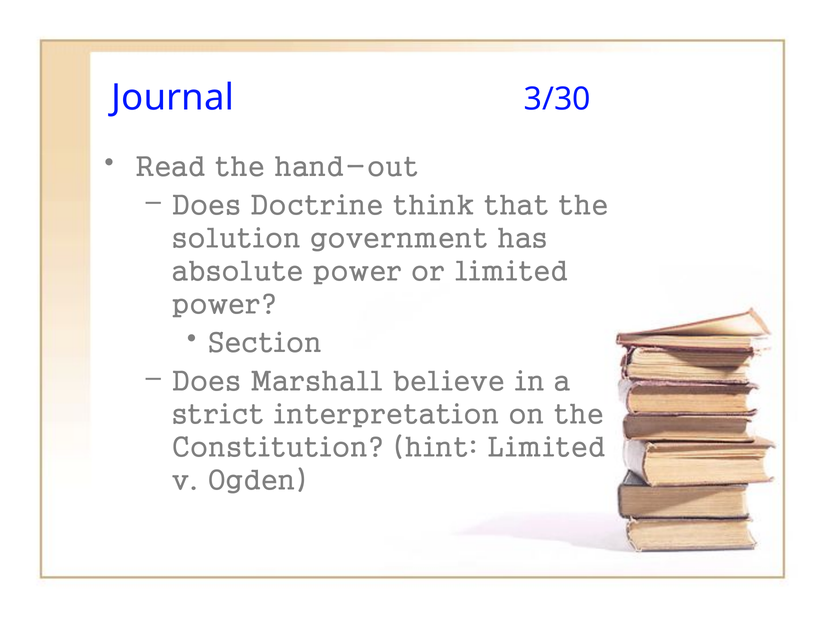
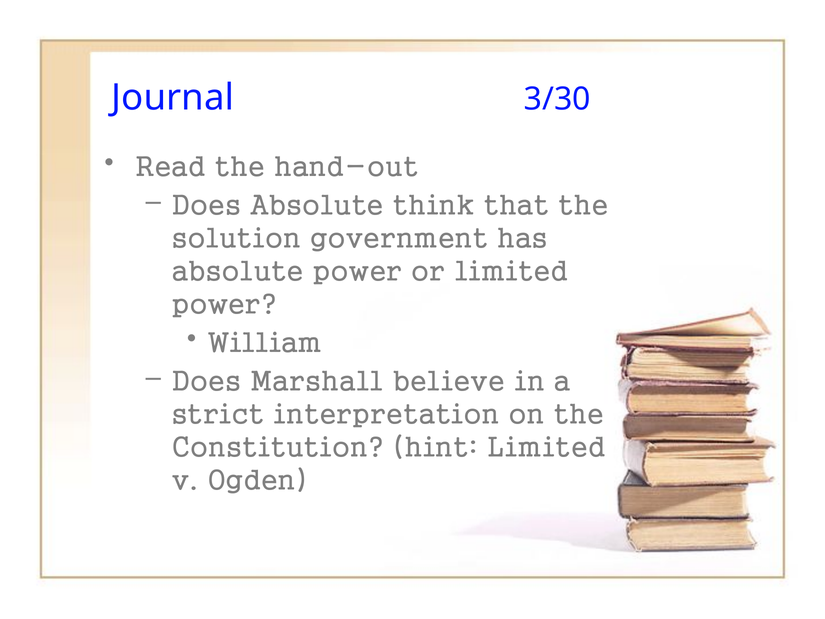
Does Doctrine: Doctrine -> Absolute
Section: Section -> William
